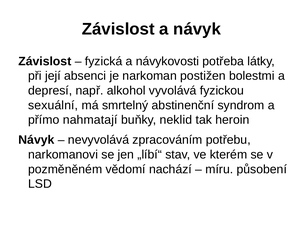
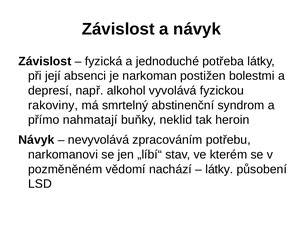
návykovosti: návykovosti -> jednoduché
sexuální: sexuální -> rakoviny
míru at (219, 169): míru -> látky
